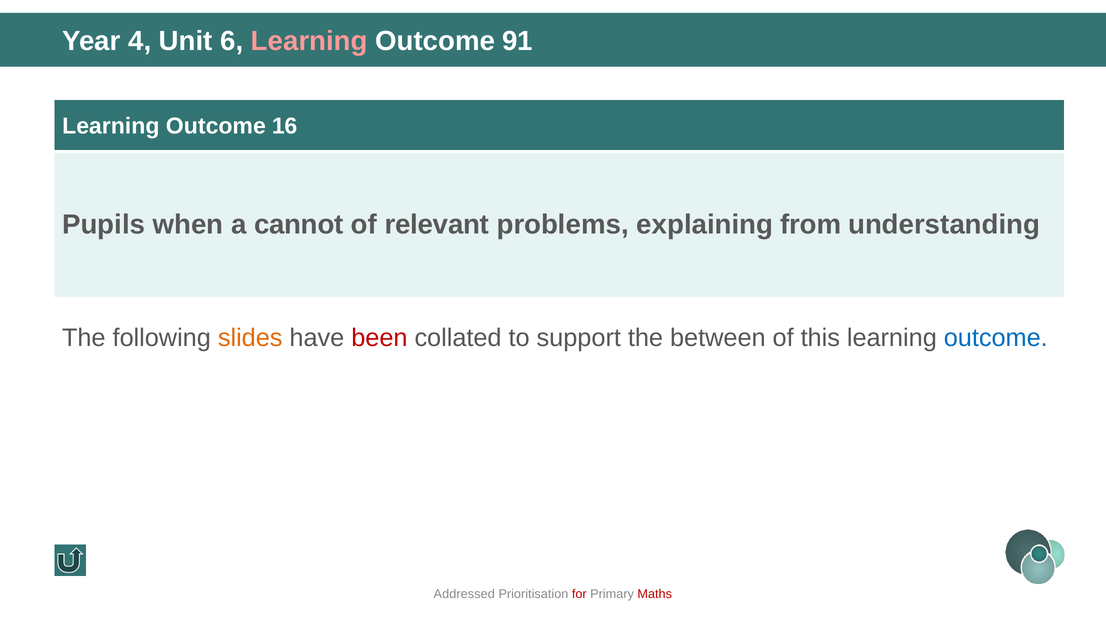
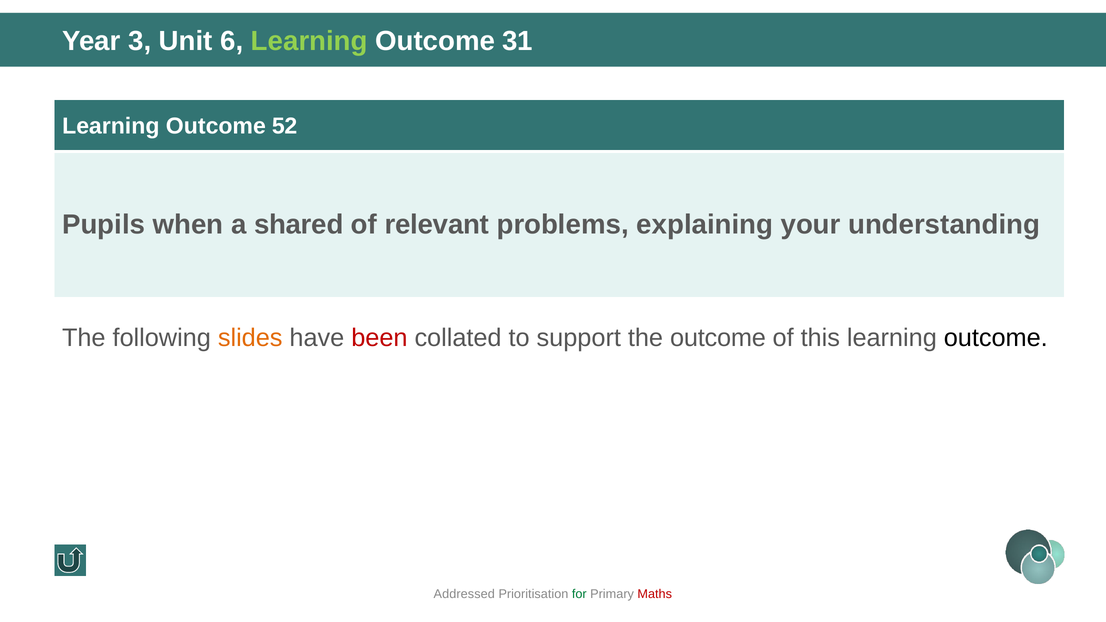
4: 4 -> 3
Learning at (309, 41) colour: pink -> light green
91: 91 -> 31
16: 16 -> 52
cannot: cannot -> shared
from: from -> your
the between: between -> outcome
outcome at (996, 338) colour: blue -> black
for colour: red -> green
